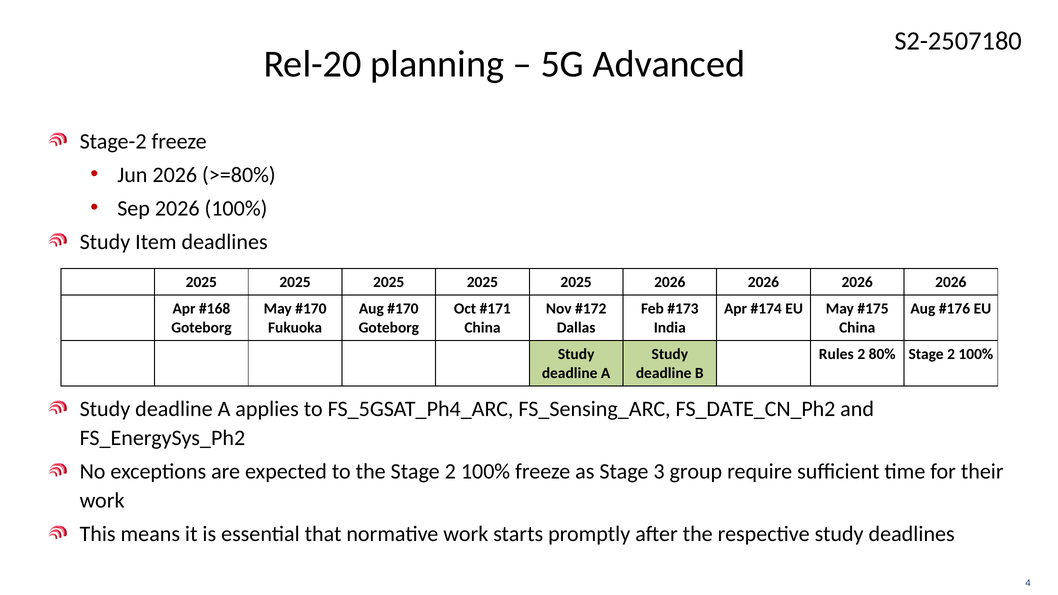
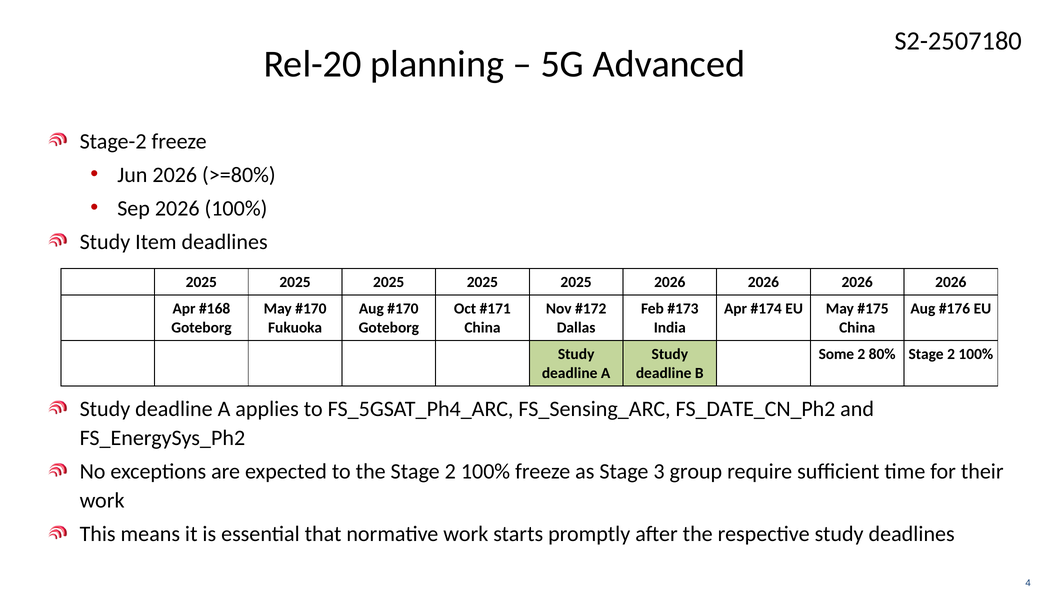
Rules: Rules -> Some
